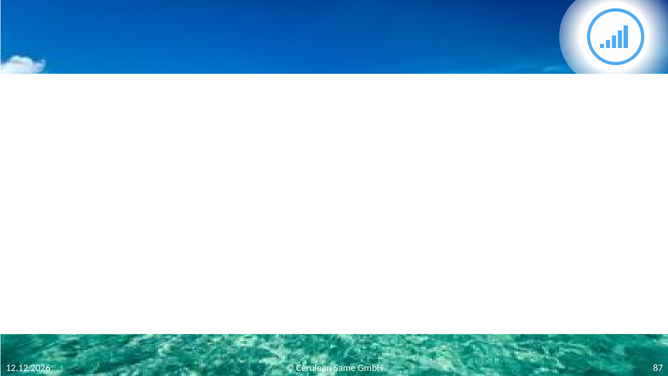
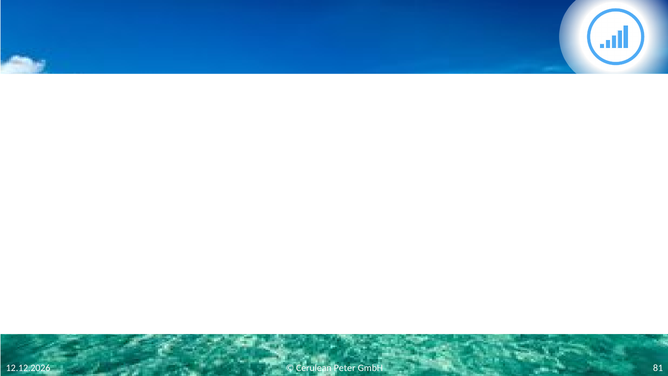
Same: Same -> Peter
87: 87 -> 81
